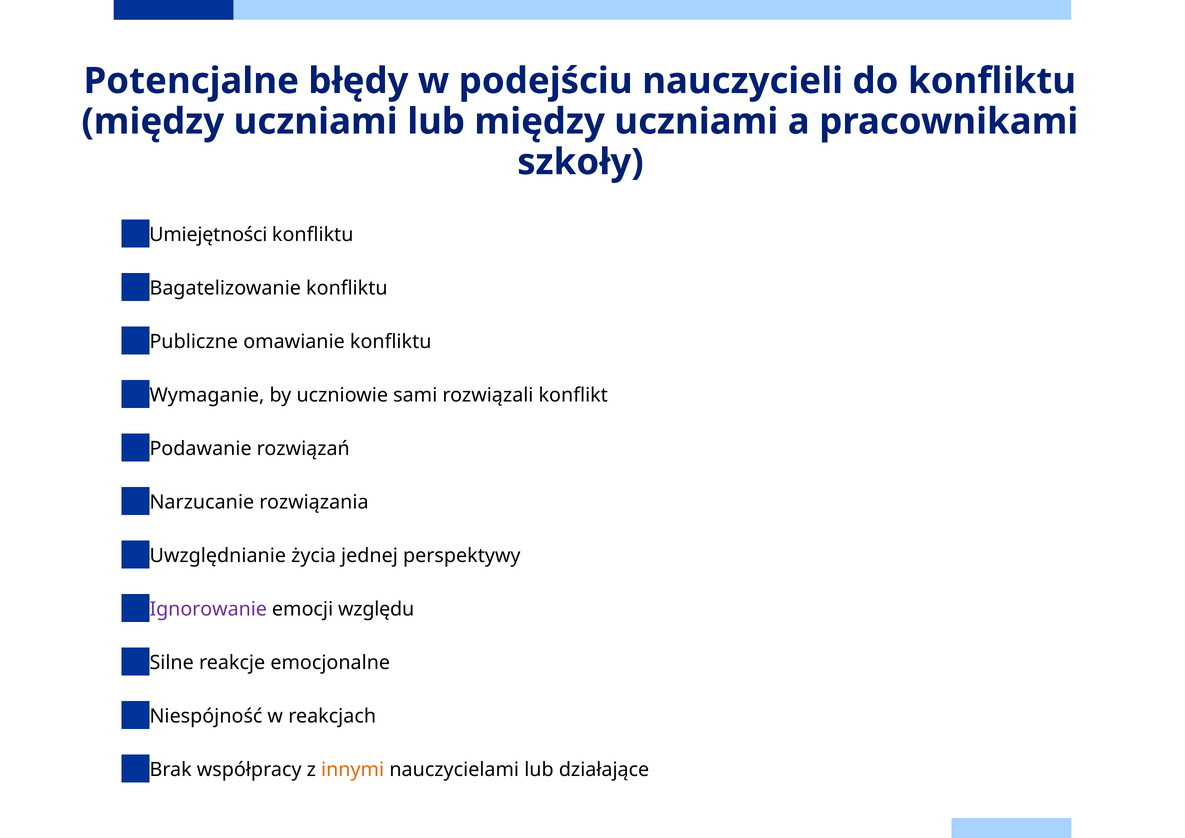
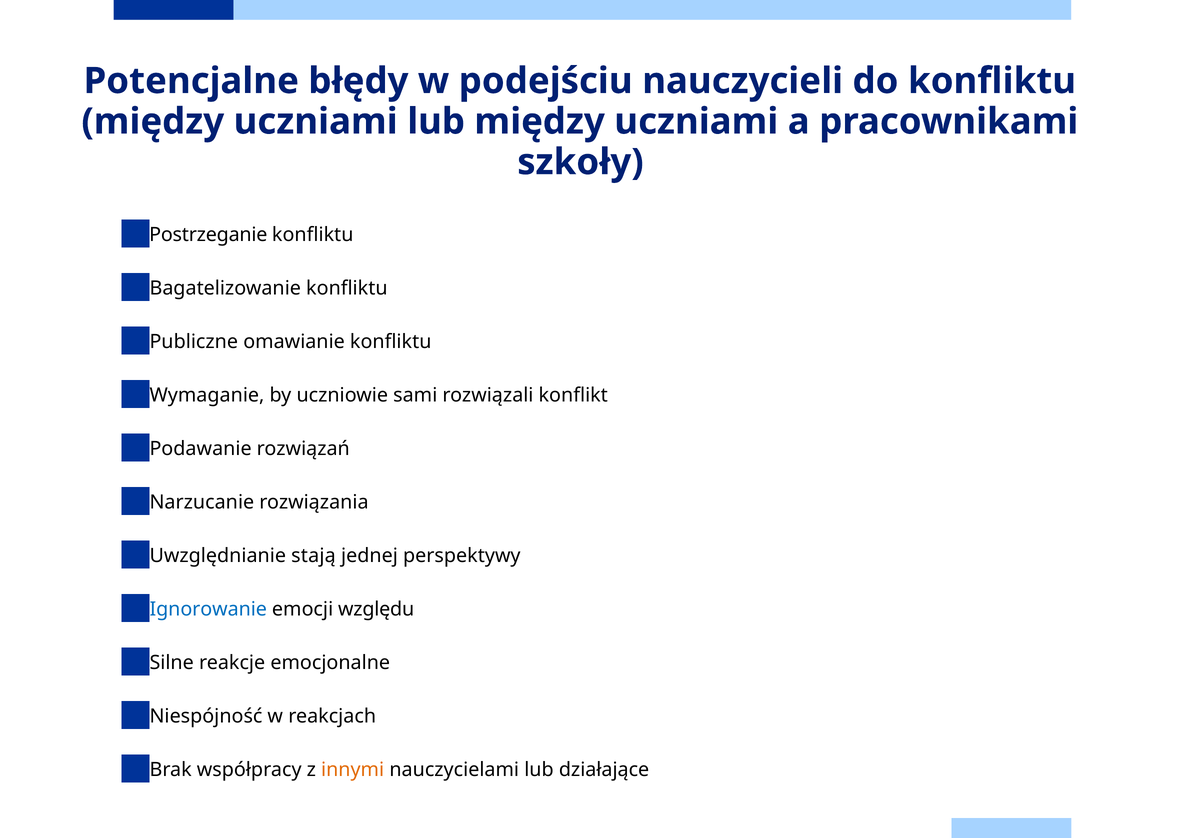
Umiejętności: Umiejętności -> Postrzeganie
życia: życia -> stają
Ignorowanie colour: purple -> blue
